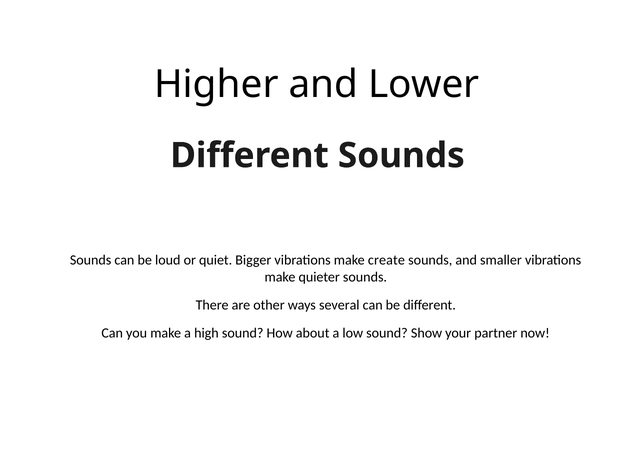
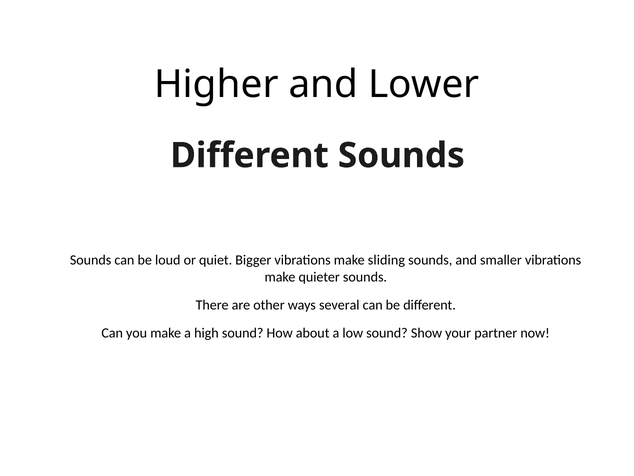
create: create -> sliding
